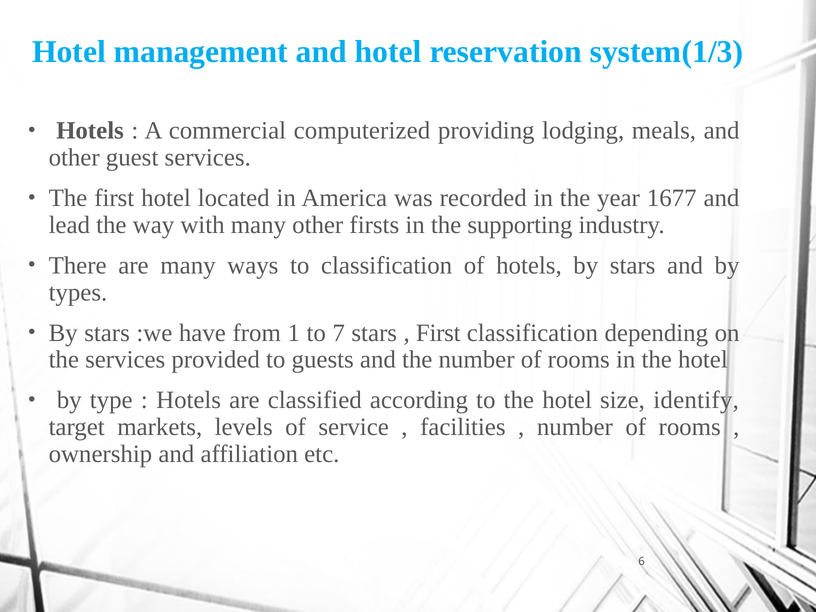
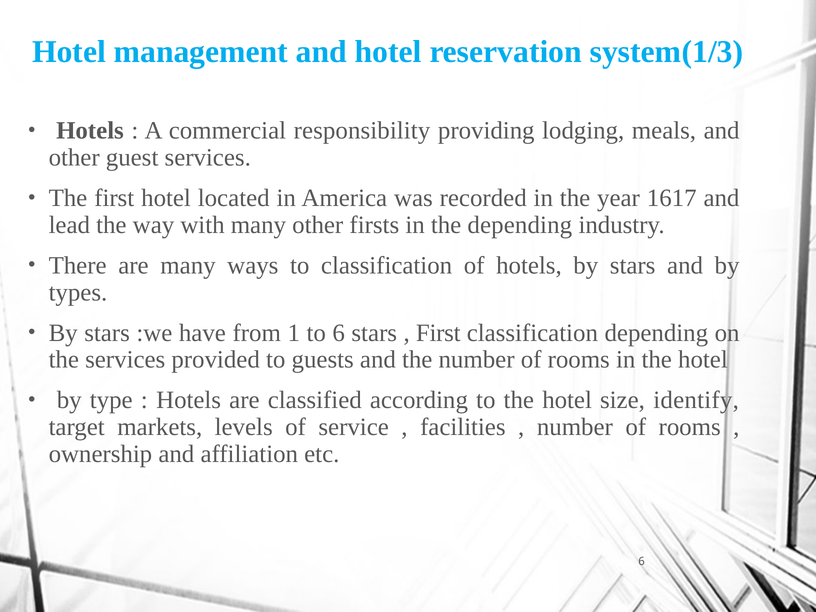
computerized: computerized -> responsibility
1677: 1677 -> 1617
the supporting: supporting -> depending
to 7: 7 -> 6
